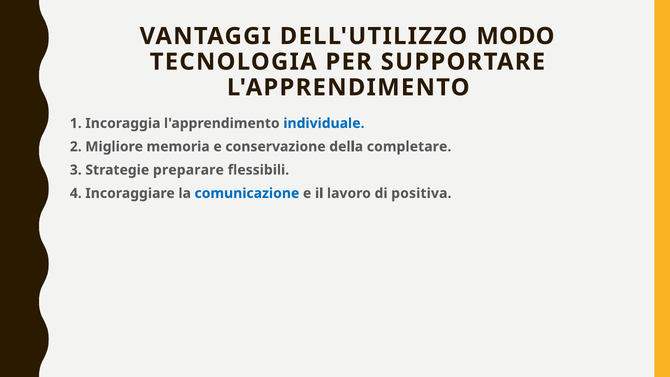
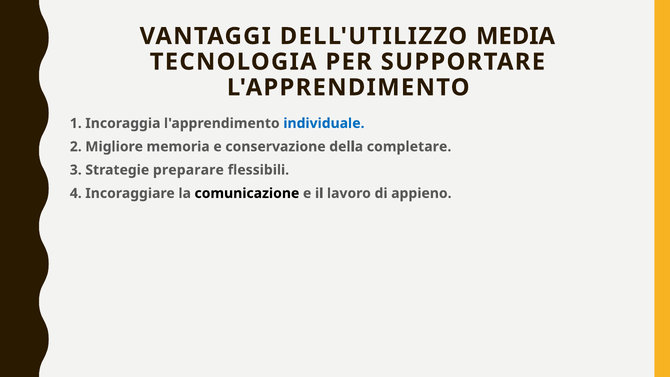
MODO: MODO -> MEDIA
comunicazione colour: blue -> black
positiva: positiva -> appieno
